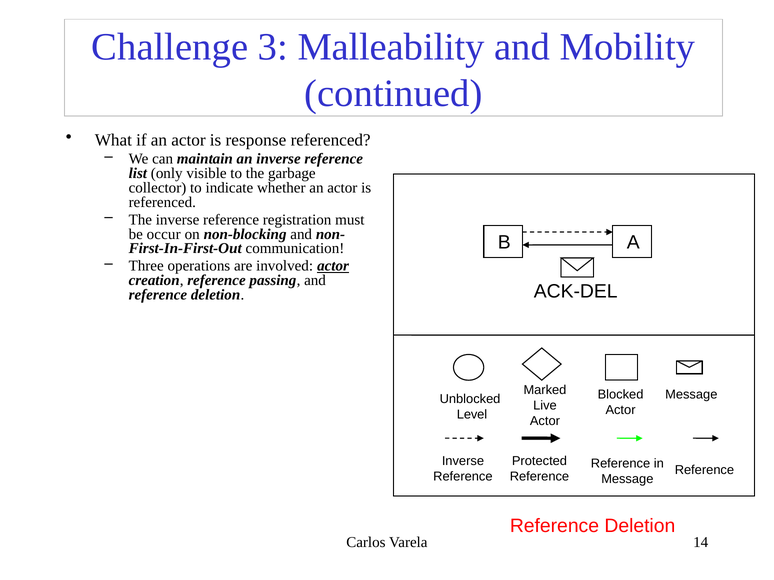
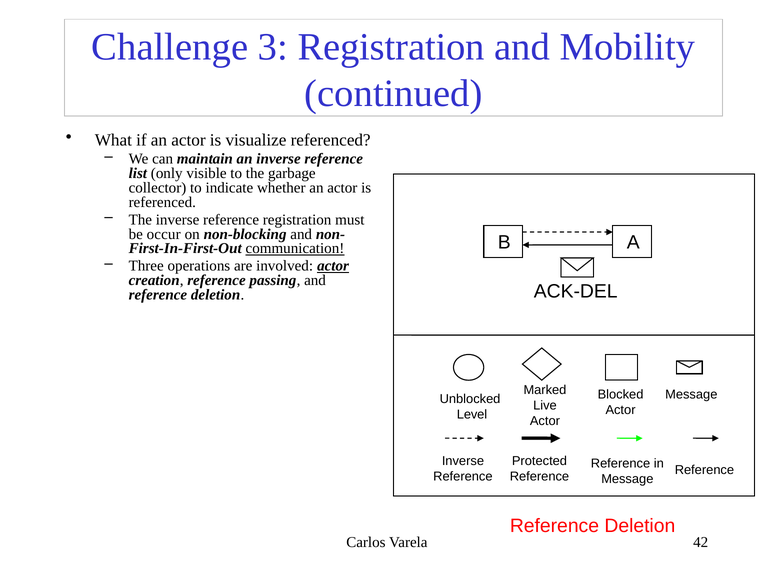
3 Malleability: Malleability -> Registration
response: response -> visualize
communication underline: none -> present
14: 14 -> 42
